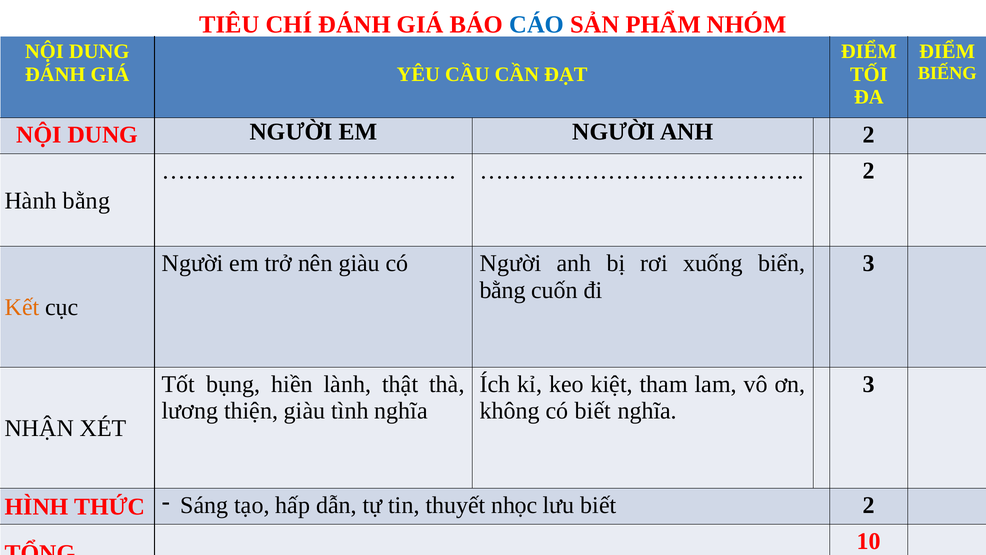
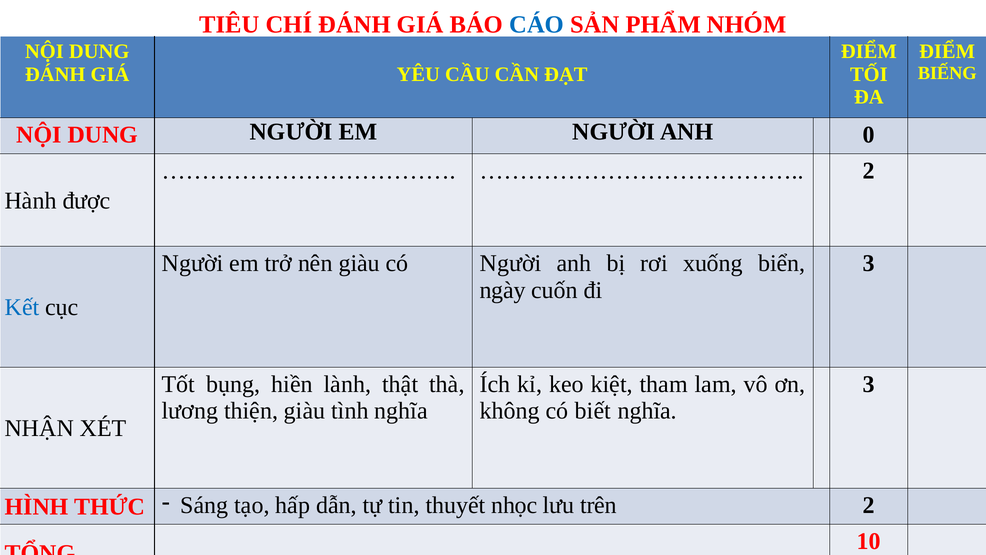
ANH 2: 2 -> 0
Hành bằng: bằng -> được
bằng at (503, 290): bằng -> ngày
Kết colour: orange -> blue
lưu biết: biết -> trên
